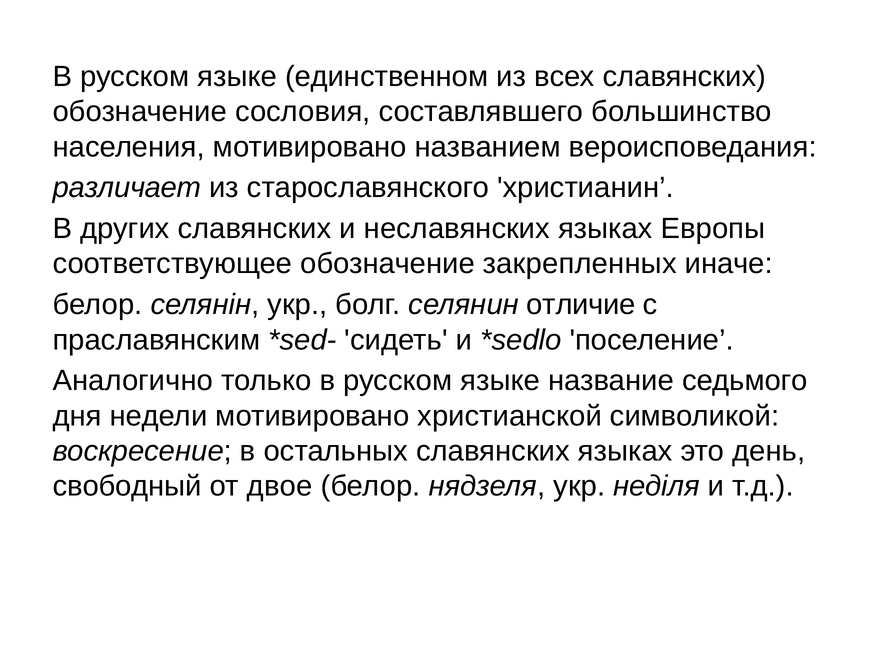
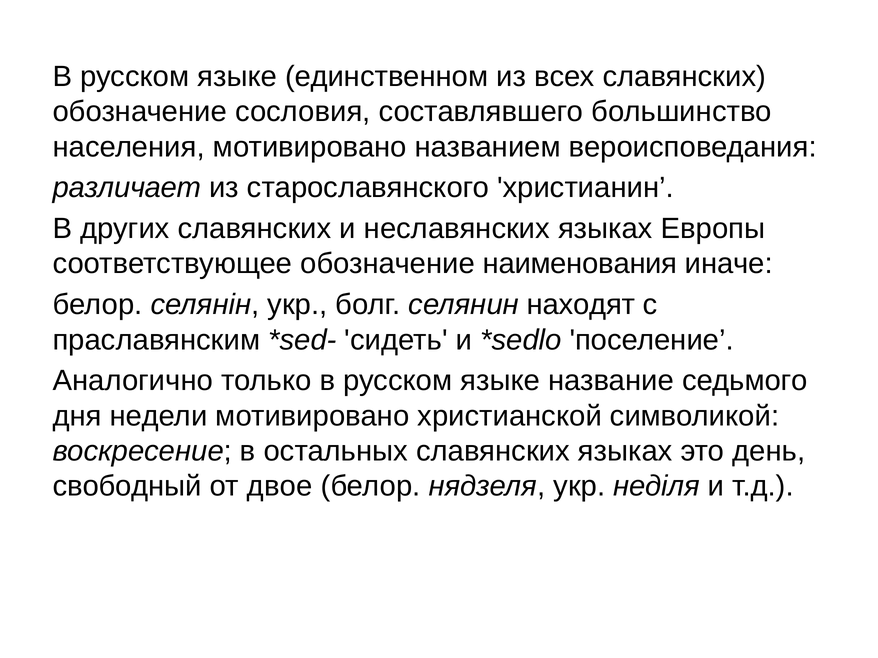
закрепленных: закрепленных -> наименования
отличие: отличие -> находят
